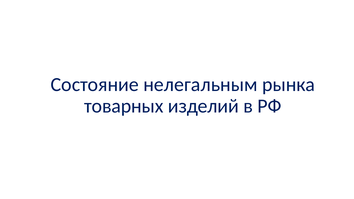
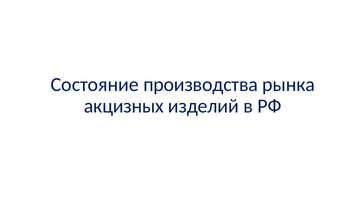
нелегальным: нелегальным -> производства
товарных: товарных -> акцизных
